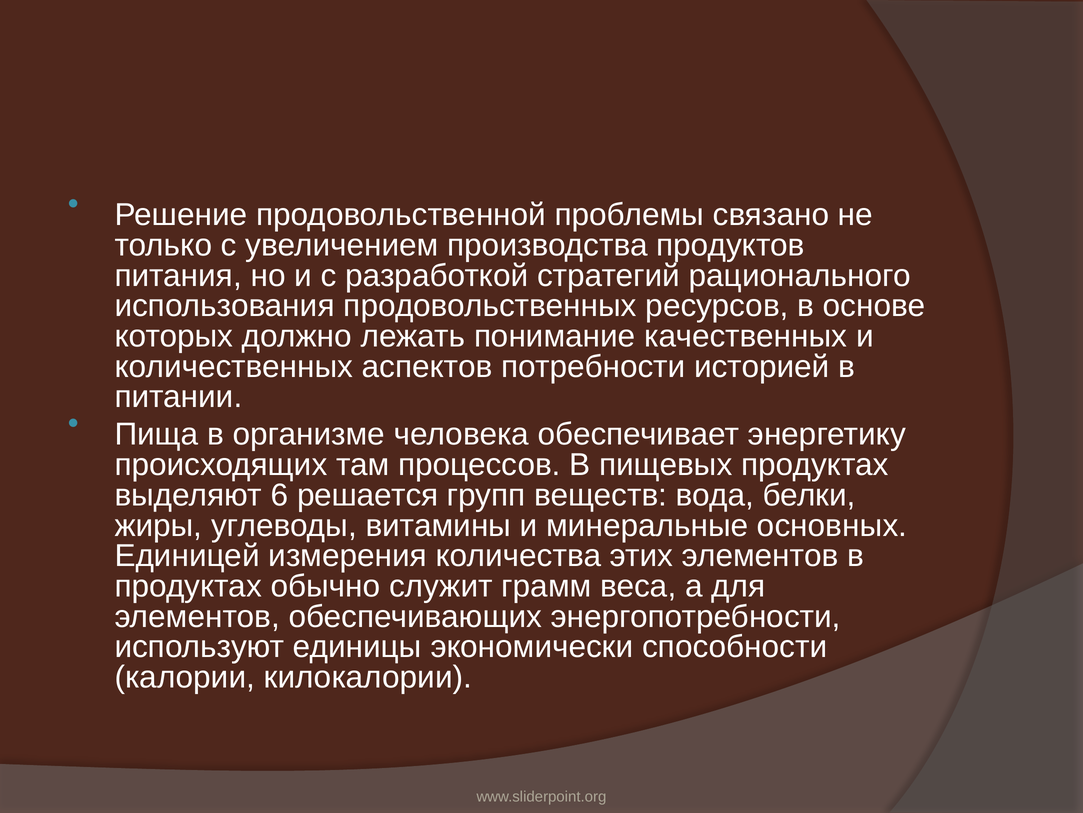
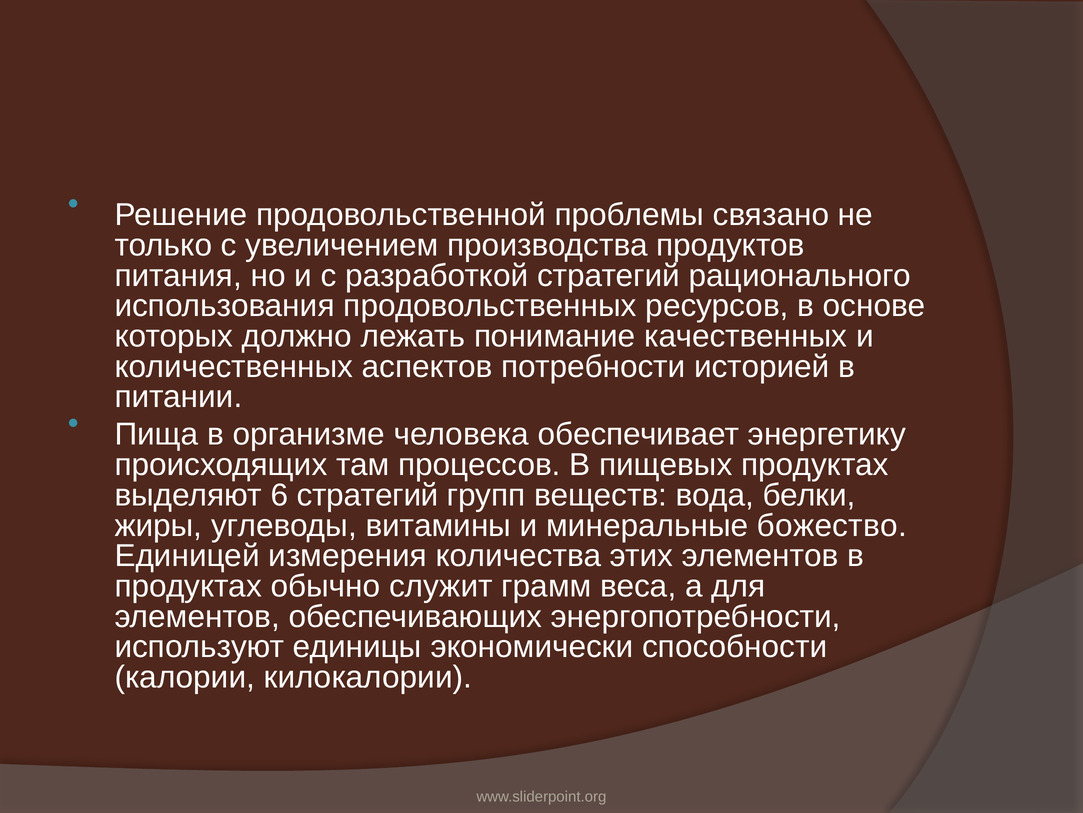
6 решается: решается -> стратегий
основных: основных -> божество
